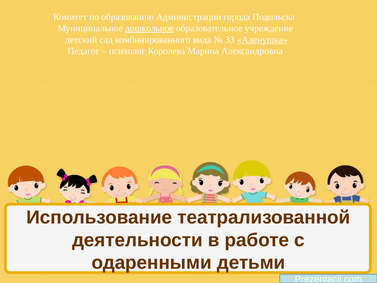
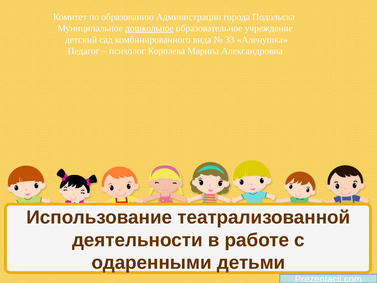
Аленушка underline: present -> none
